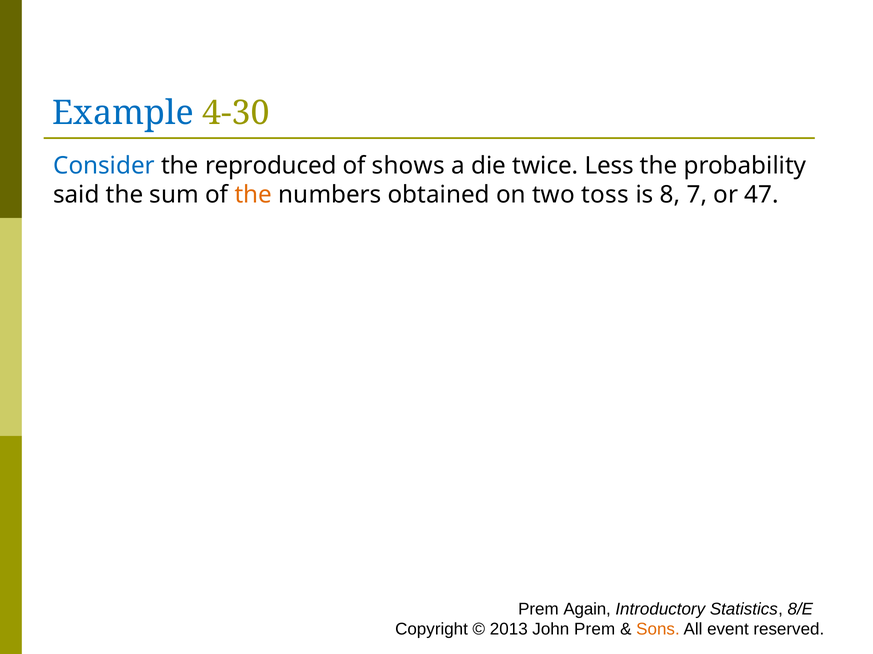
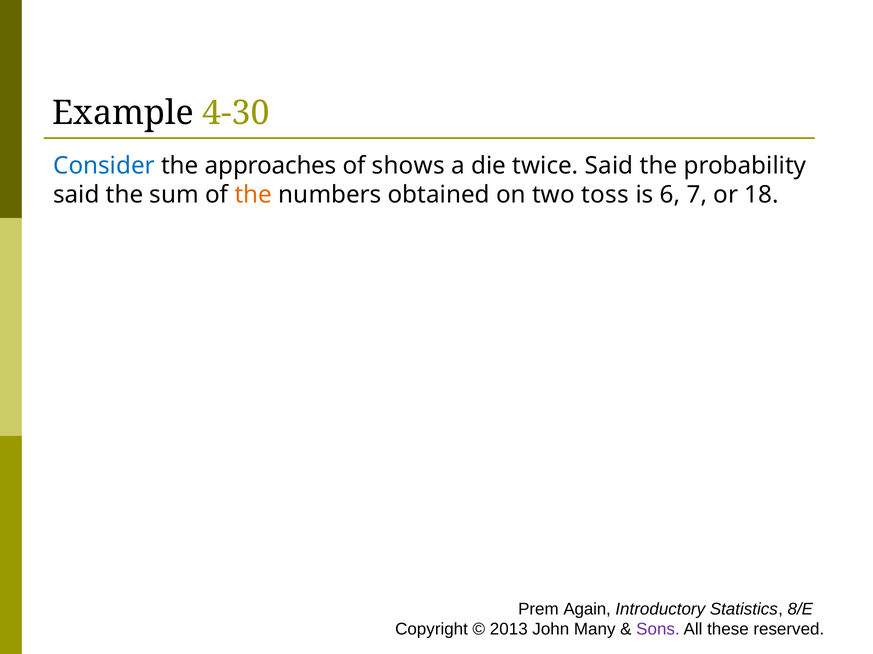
Example colour: blue -> black
reproduced: reproduced -> approaches
twice Less: Less -> Said
8: 8 -> 6
47: 47 -> 18
John Prem: Prem -> Many
Sons colour: orange -> purple
event: event -> these
